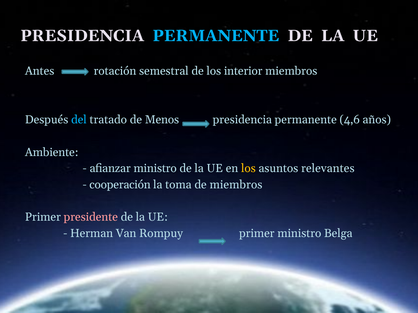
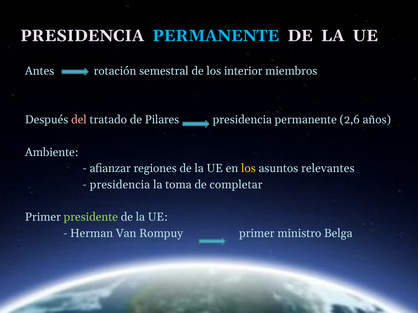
del colour: light blue -> pink
Menos: Menos -> Pilares
4,6: 4,6 -> 2,6
afianzar ministro: ministro -> regiones
cooperación at (120, 185): cooperación -> presidencia
de miembros: miembros -> completar
presidente colour: pink -> light green
